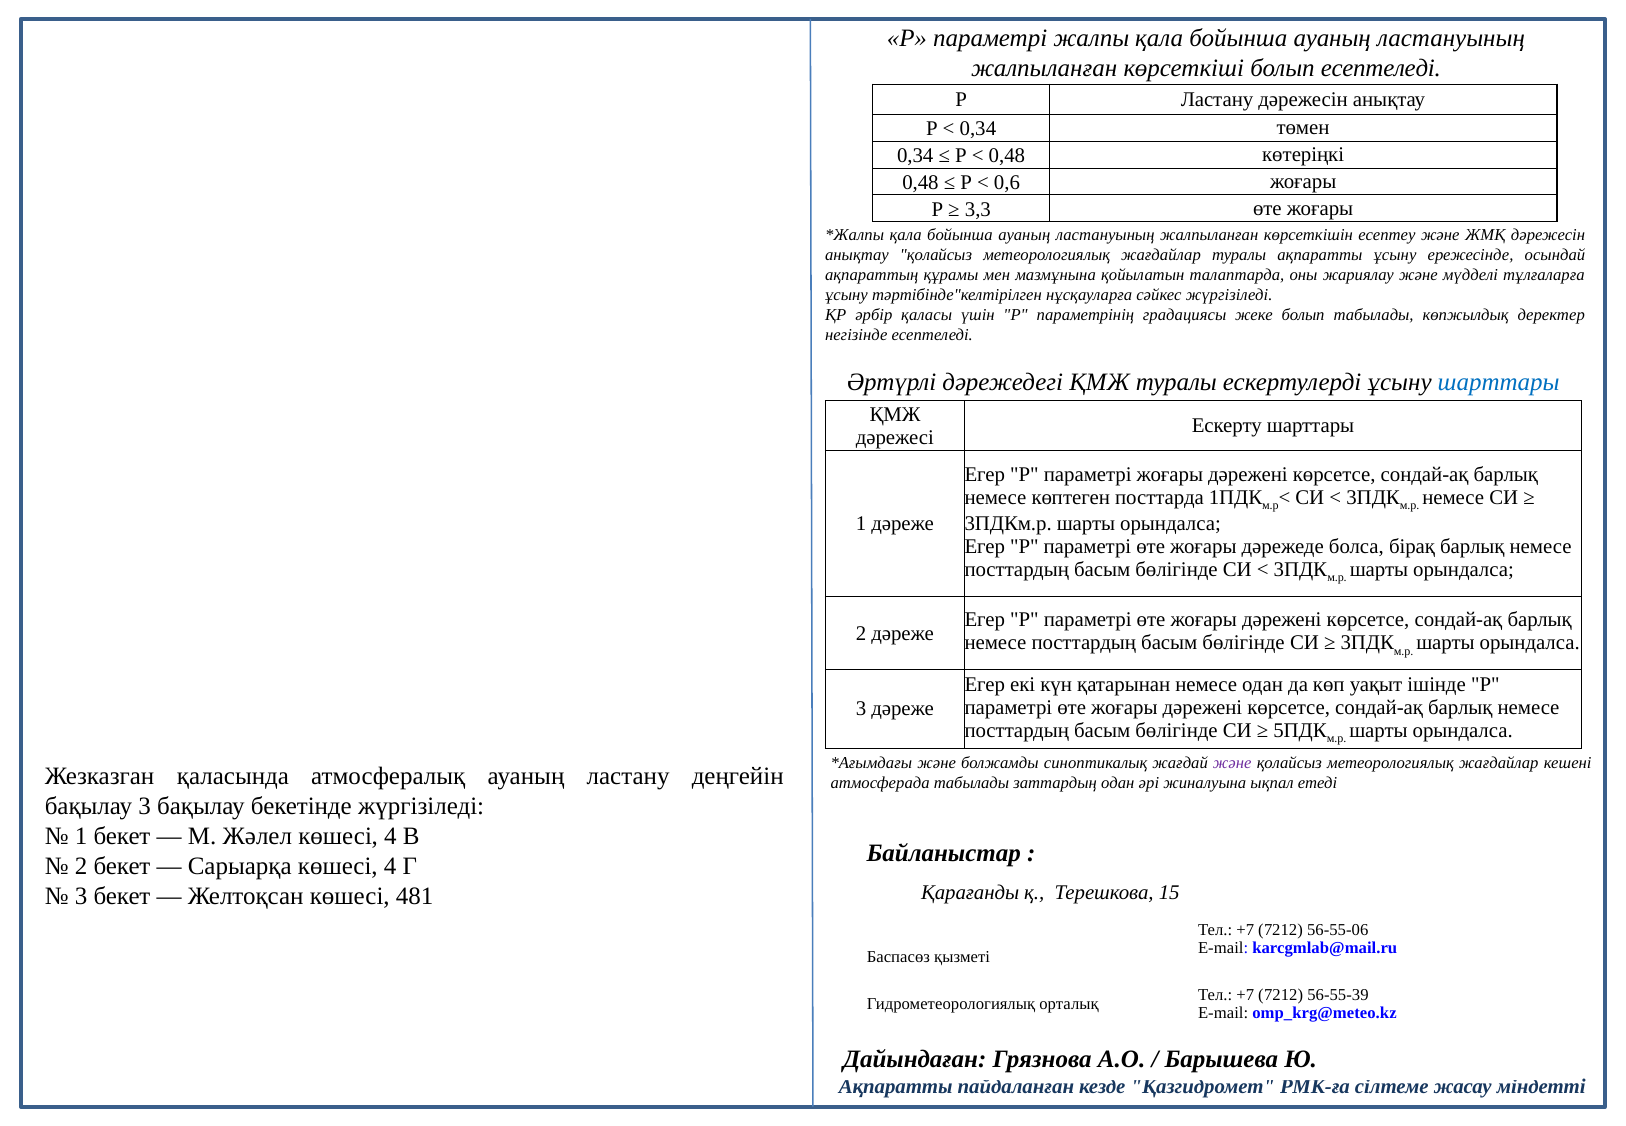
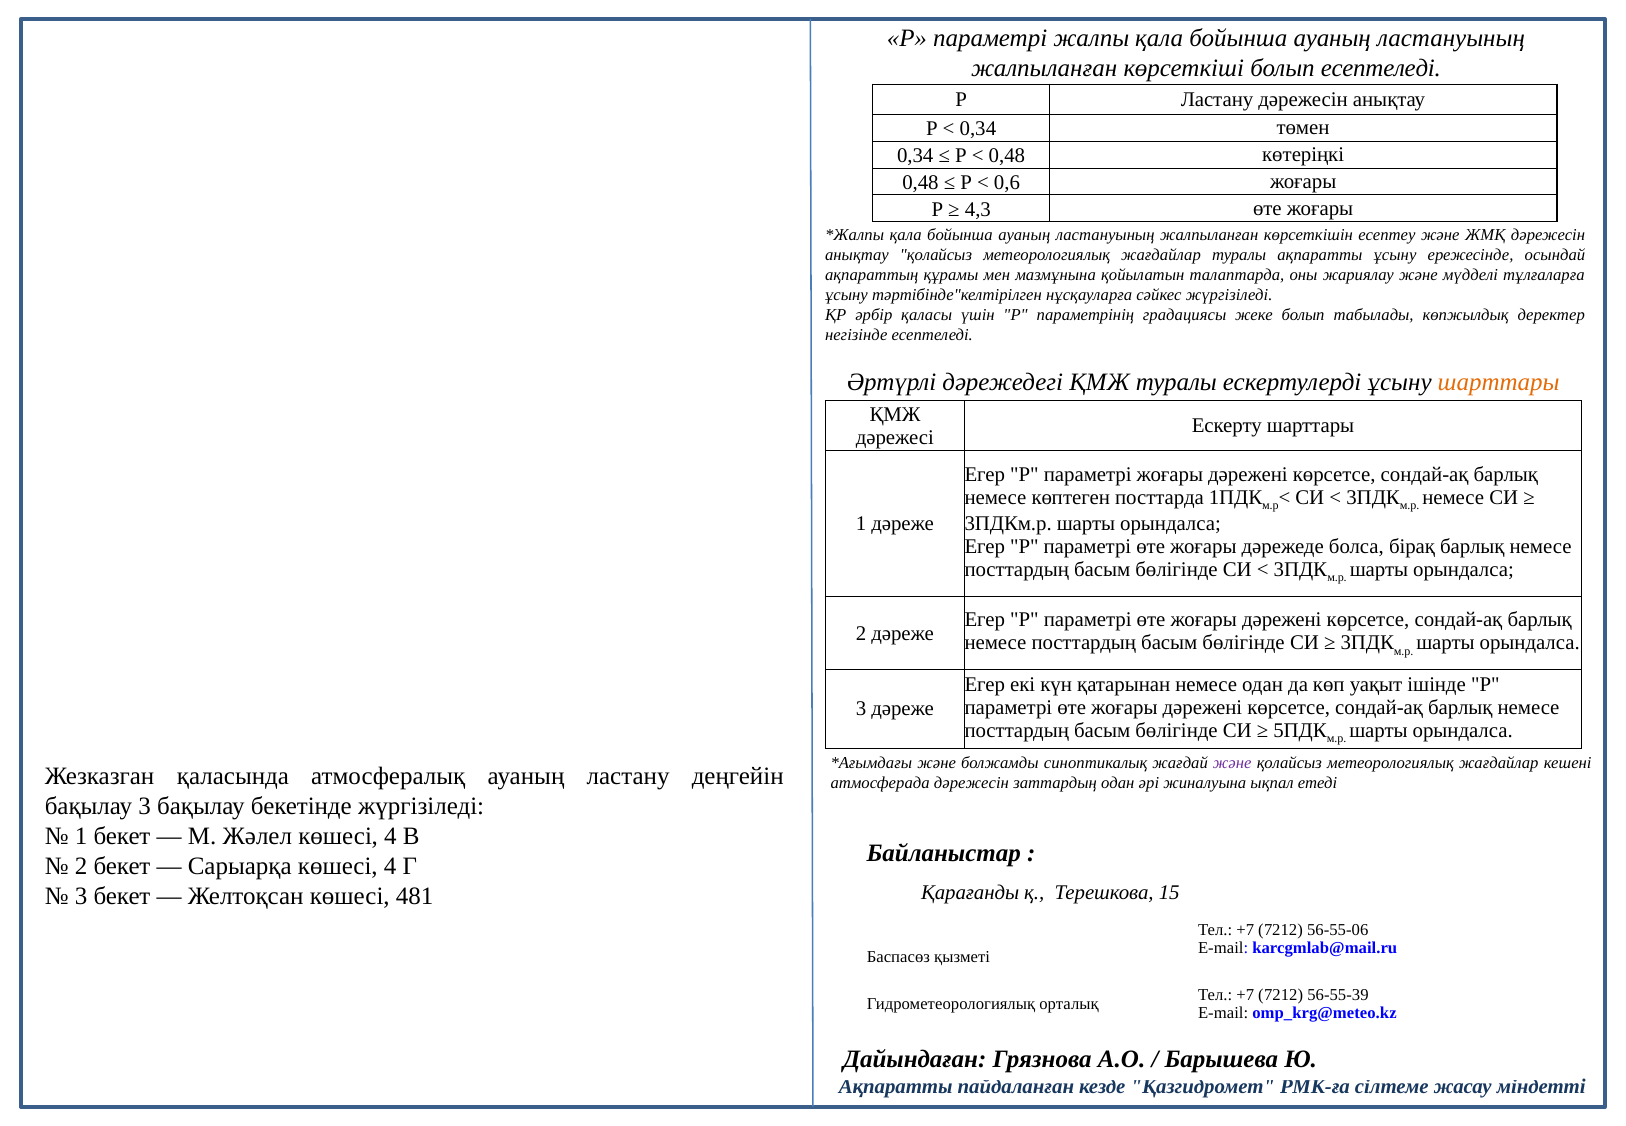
3,3: 3,3 -> 4,3
шарттары at (1499, 382) colour: blue -> orange
атмосферада табылады: табылады -> дәрежесін
